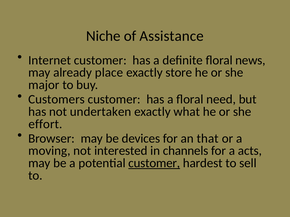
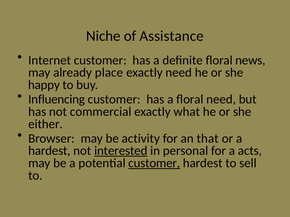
exactly store: store -> need
major: major -> happy
Customers: Customers -> Influencing
undertaken: undertaken -> commercial
effort: effort -> either
devices: devices -> activity
moving at (49, 151): moving -> hardest
interested underline: none -> present
channels: channels -> personal
